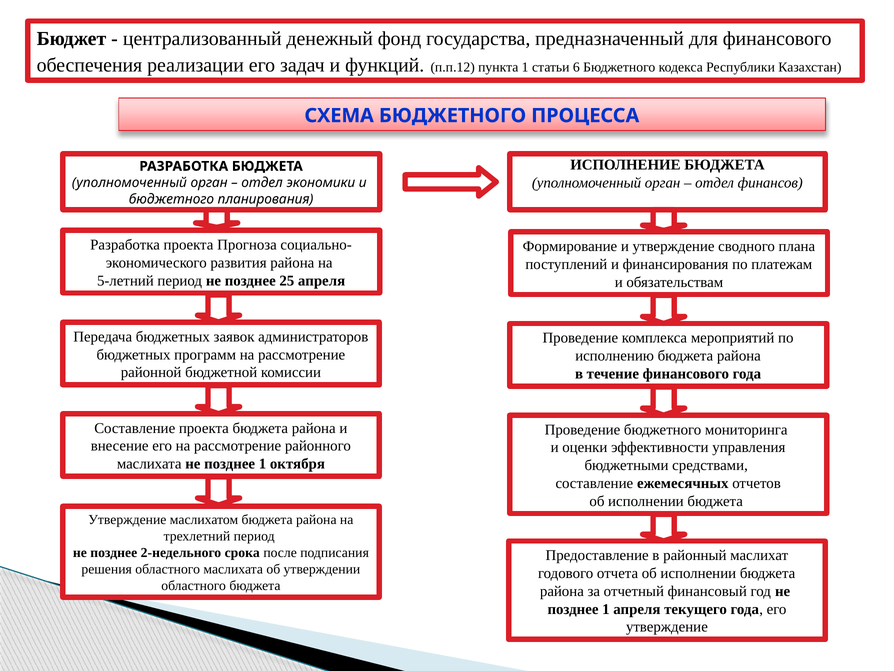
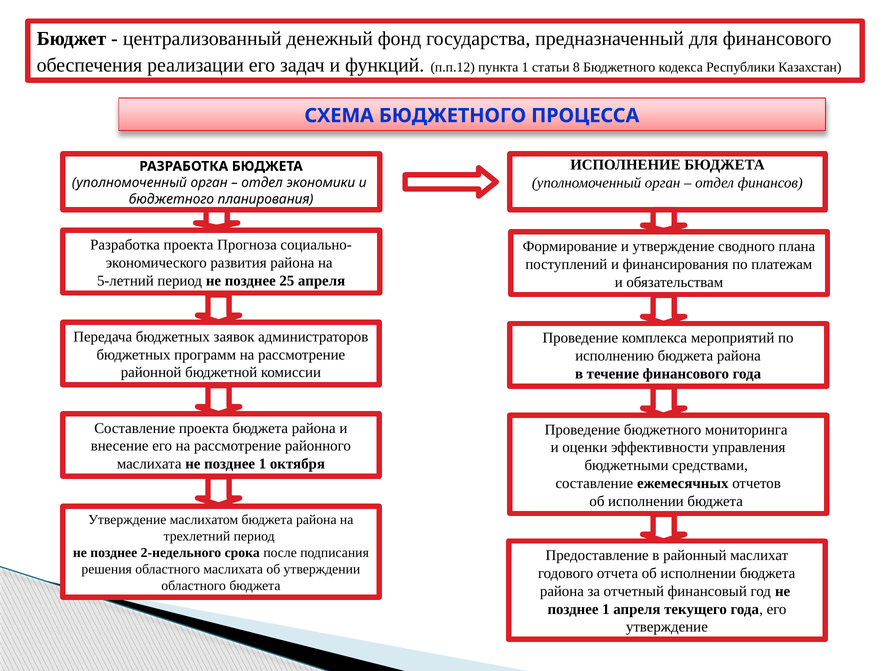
6: 6 -> 8
